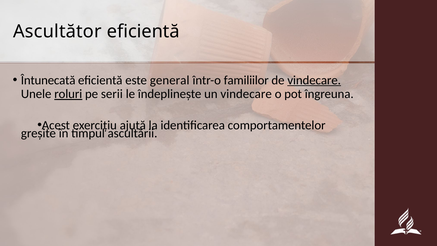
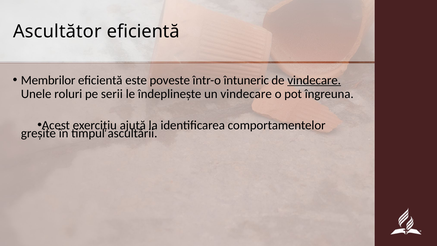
Întunecată: Întunecată -> Membrilor
general: general -> poveste
familiilor: familiilor -> întuneric
roluri underline: present -> none
